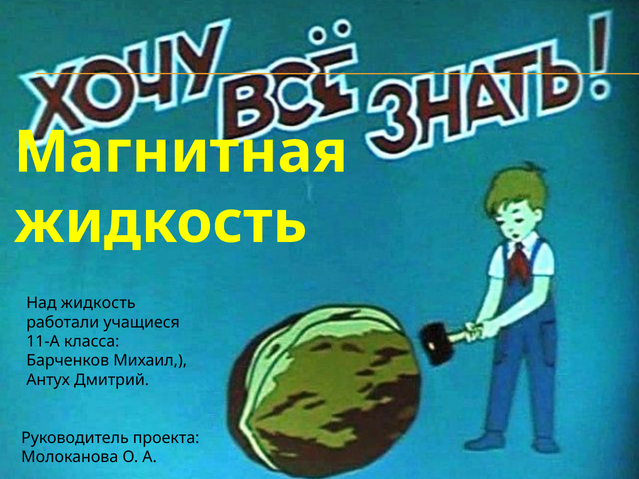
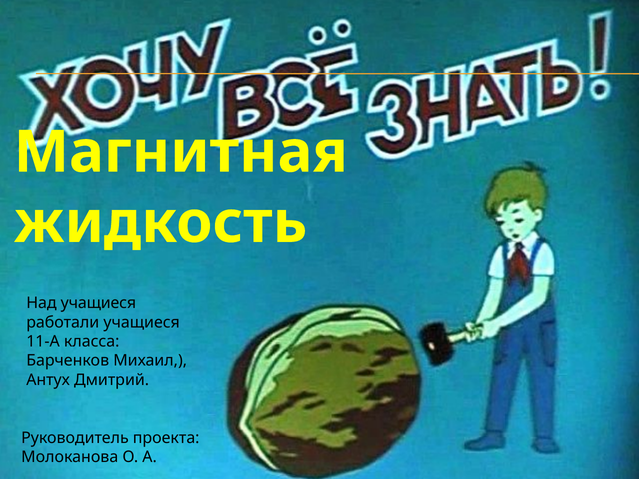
Над жидкость: жидкость -> учащиеся
